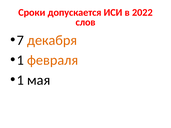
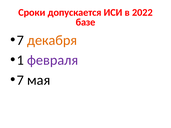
слов: слов -> базе
февраля colour: orange -> purple
1 at (20, 80): 1 -> 7
